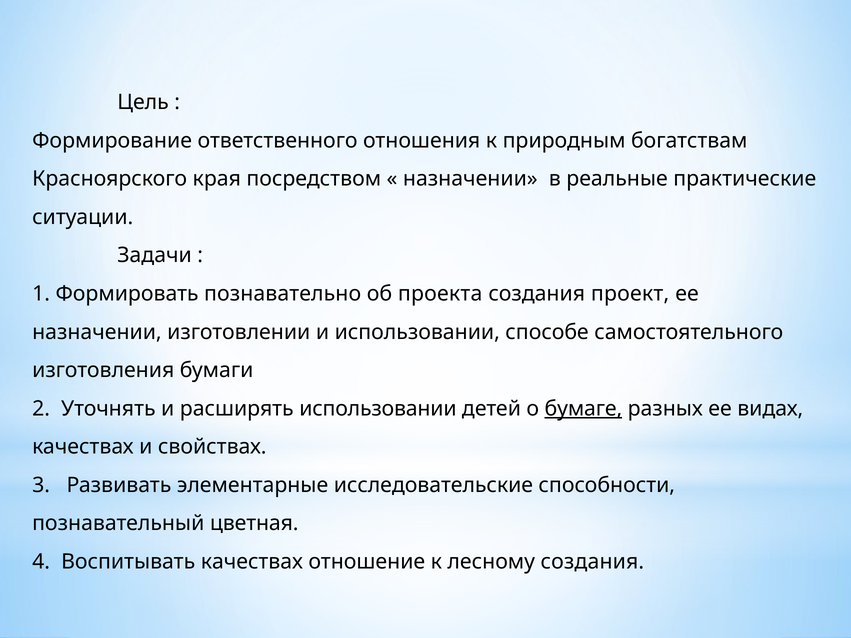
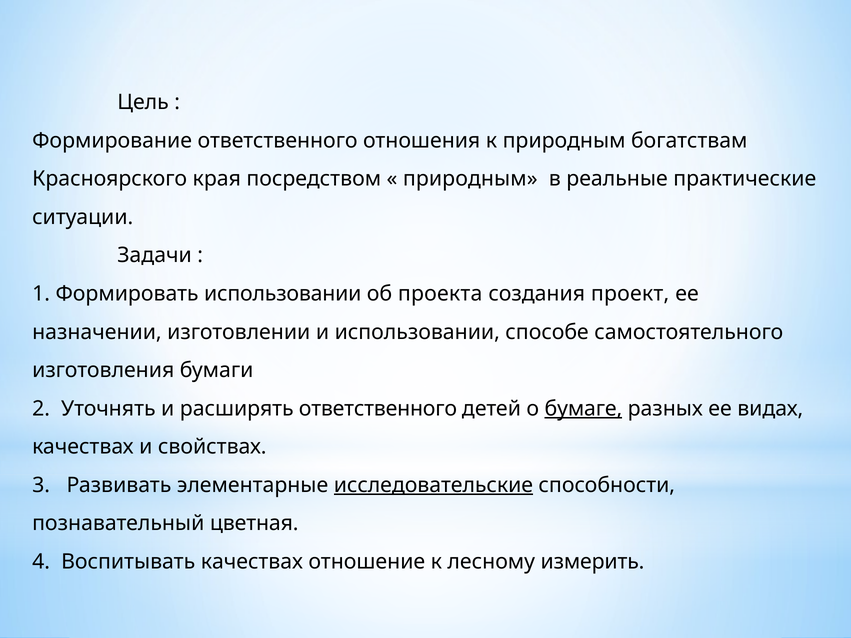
назначении at (470, 179): назначении -> природным
Формировать познавательно: познавательно -> использовании
расширять использовании: использовании -> ответственного
исследовательские underline: none -> present
лесному создания: создания -> измерить
